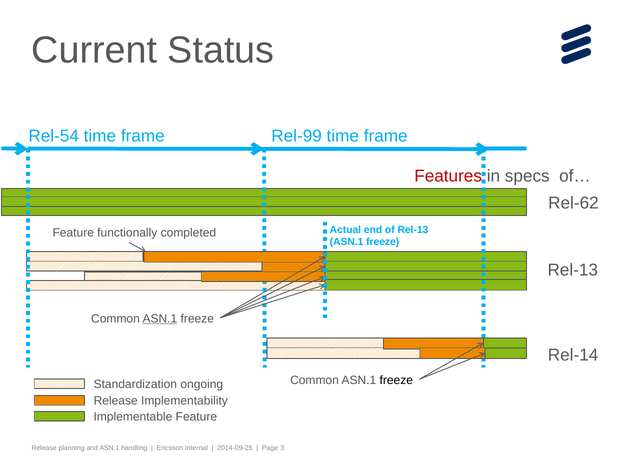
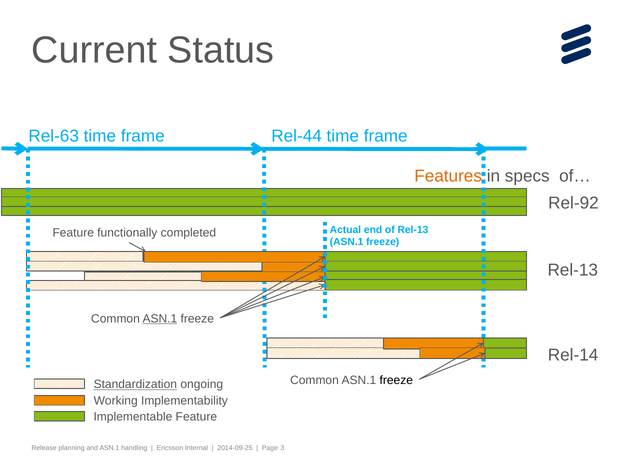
Rel-54: Rel-54 -> Rel-63
Rel-99: Rel-99 -> Rel-44
Features colour: red -> orange
Rel-62: Rel-62 -> Rel-92
Standardization underline: none -> present
Release at (116, 401): Release -> Working
